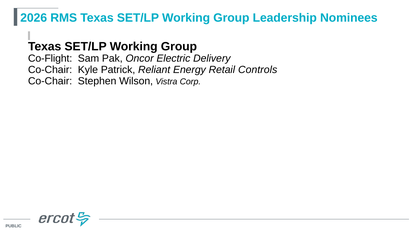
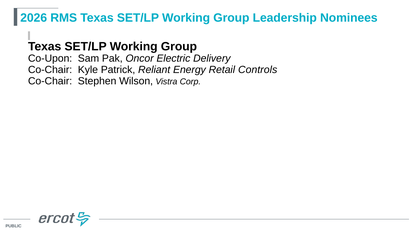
Co-Flight: Co-Flight -> Co-Upon
